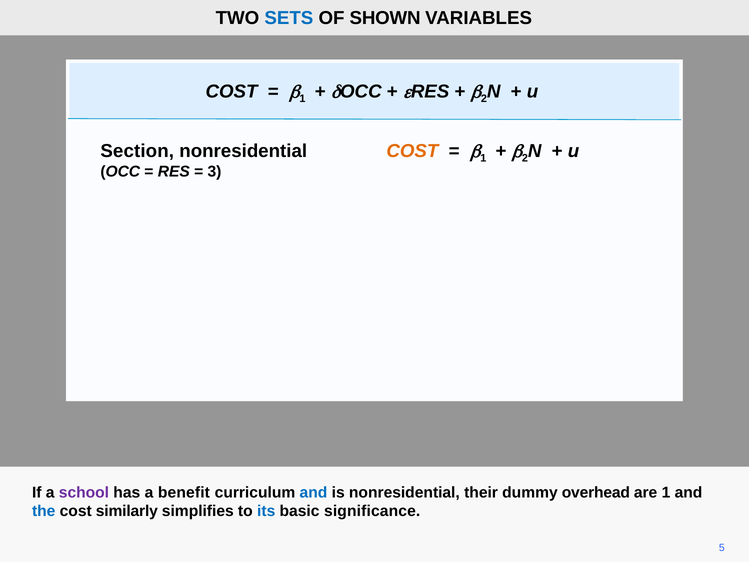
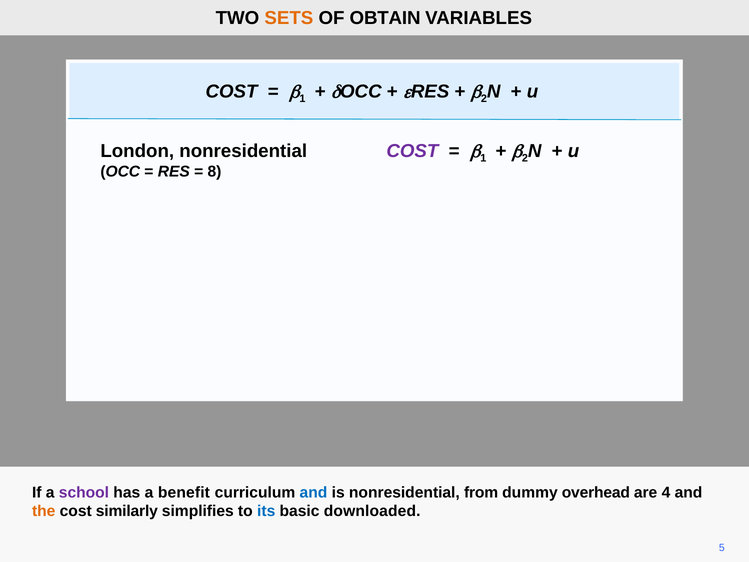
SETS colour: blue -> orange
SHOWN: SHOWN -> OBTAIN
Section: Section -> London
COST at (412, 151) colour: orange -> purple
3: 3 -> 8
their: their -> from
are 1: 1 -> 4
the colour: blue -> orange
significance: significance -> downloaded
